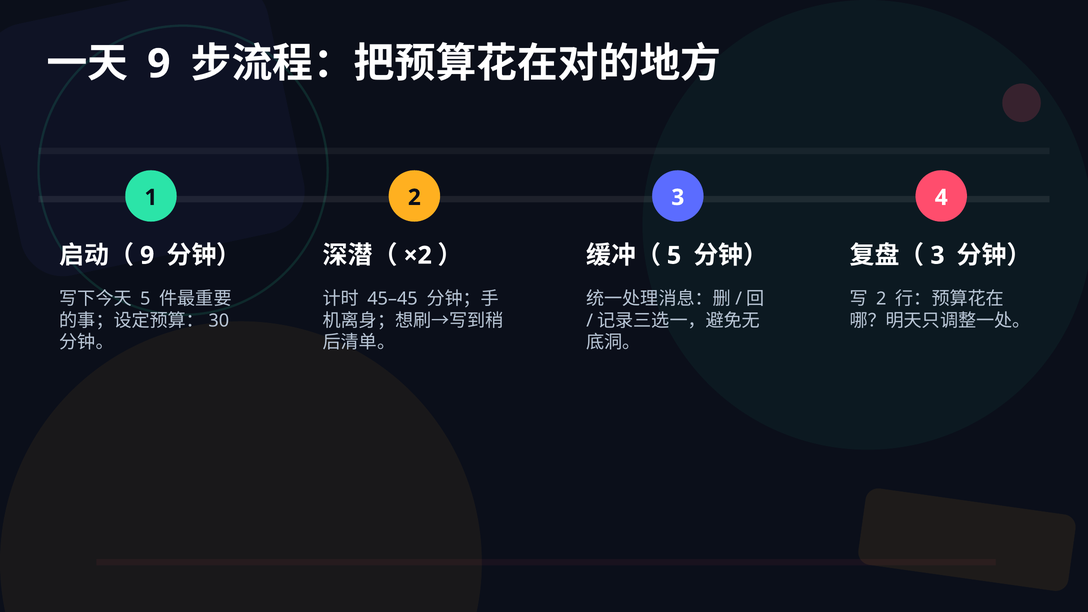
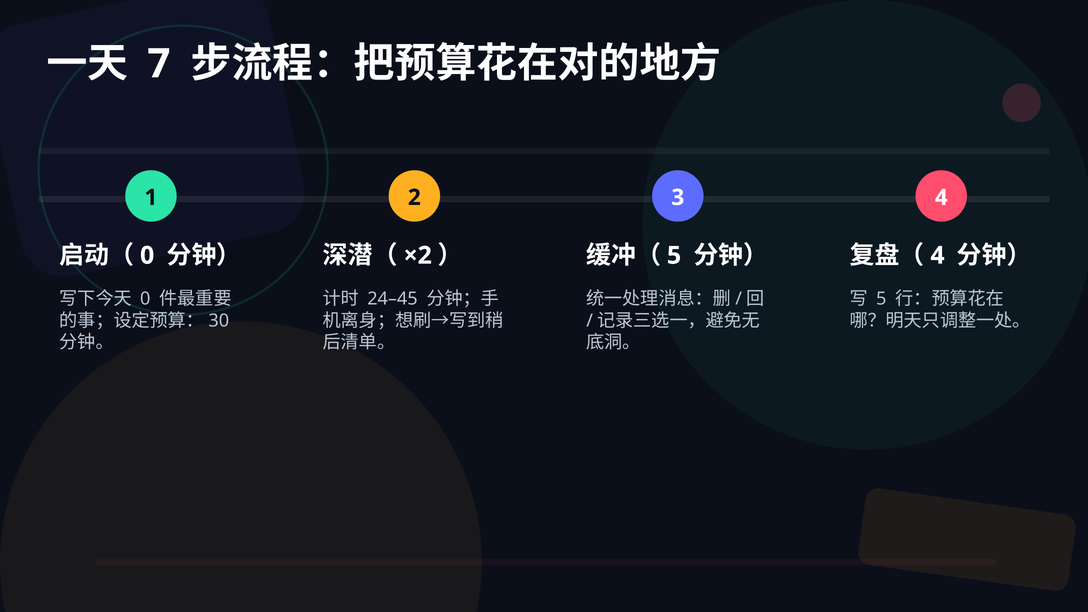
9 at (159, 64): 9 -> 7
9 at (147, 255): 9 -> 0
3 at (937, 255): 3 -> 4
5 at (145, 299): 5 -> 0
45–45: 45–45 -> 24–45
2 at (881, 299): 2 -> 5
